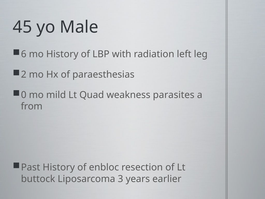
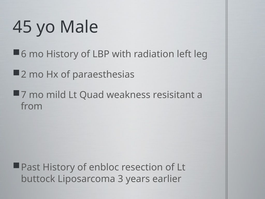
0: 0 -> 7
parasites: parasites -> resisitant
